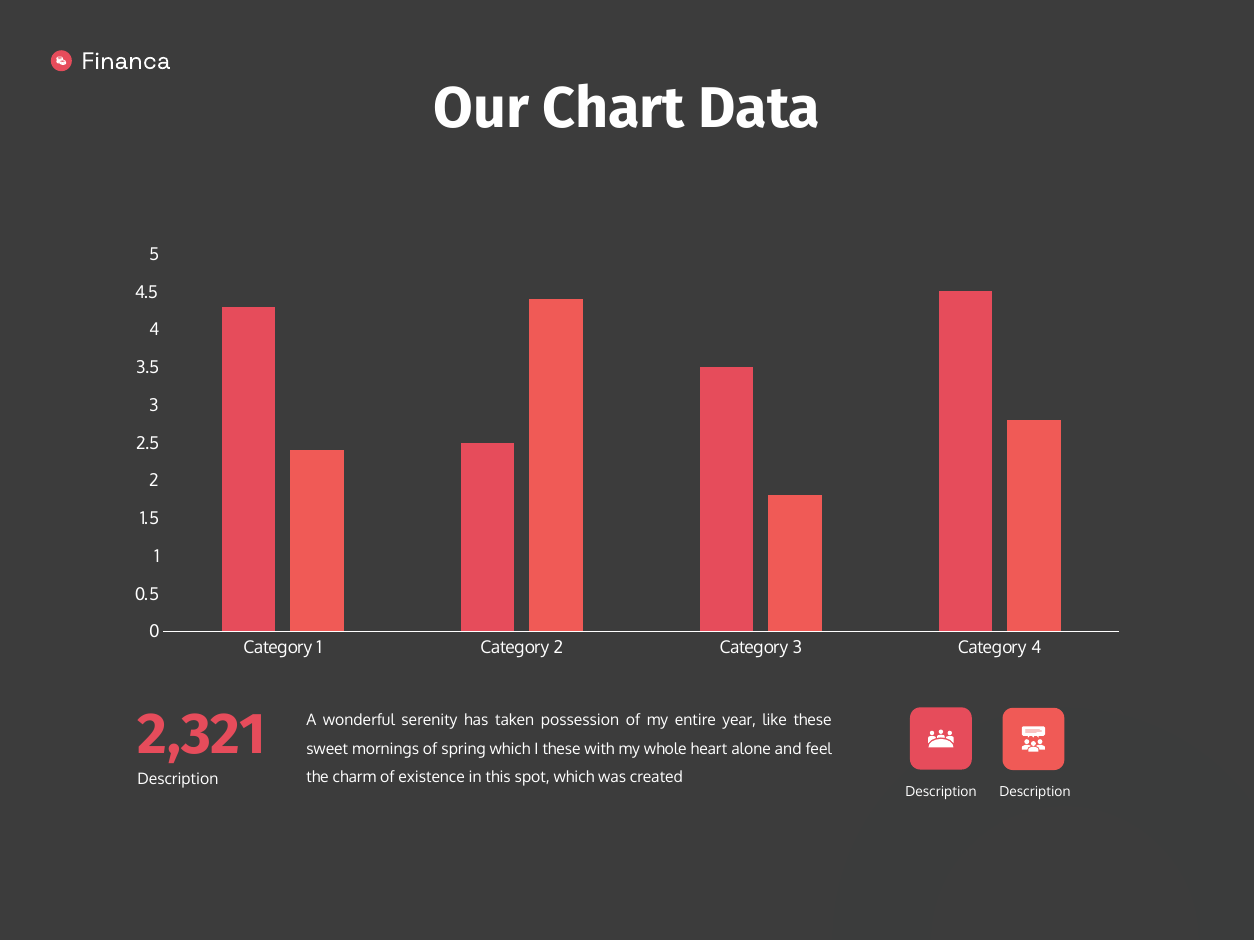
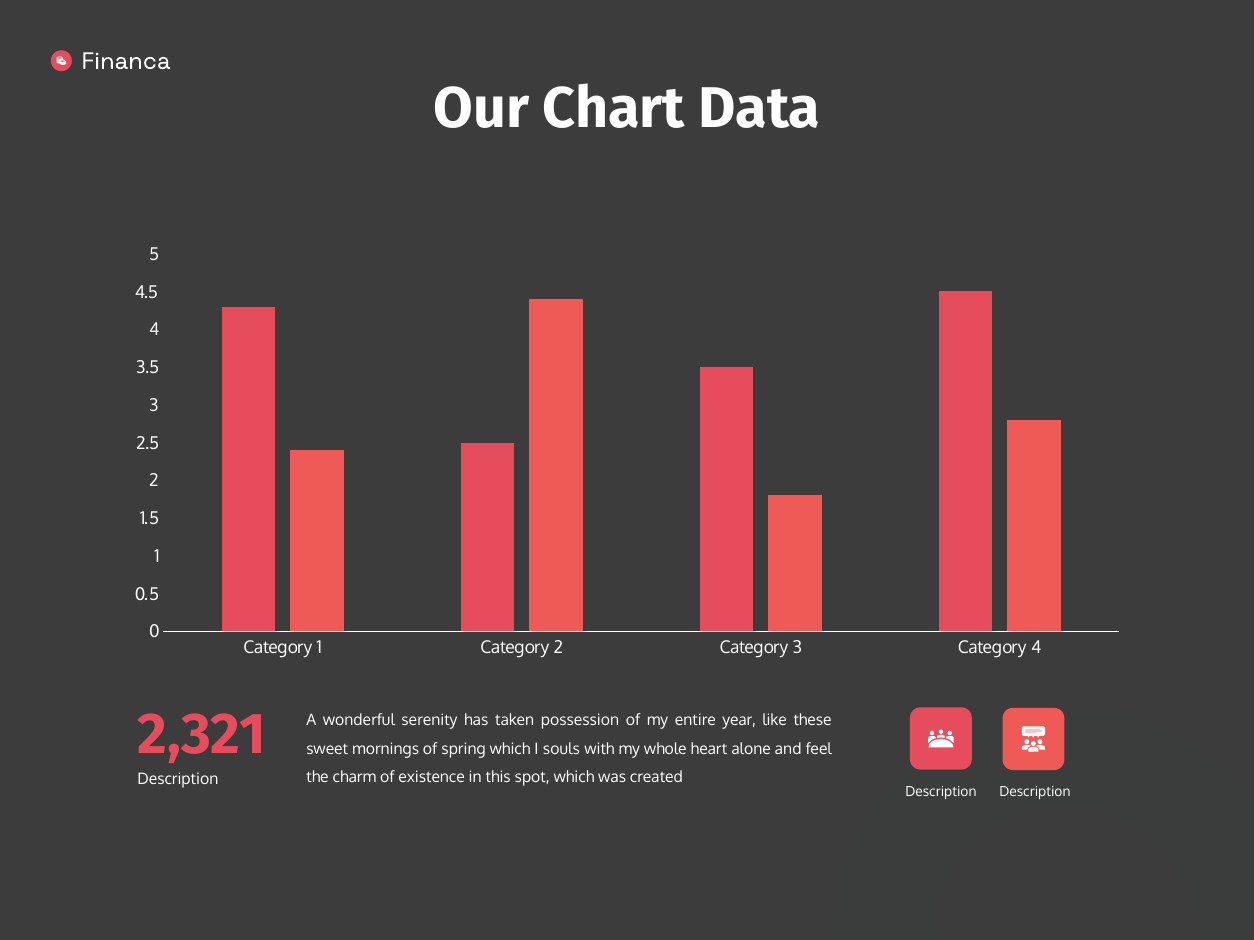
I these: these -> souls
